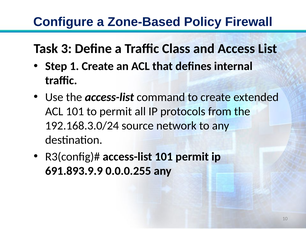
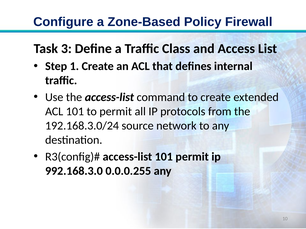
691.893.9.9: 691.893.9.9 -> 992.168.3.0
